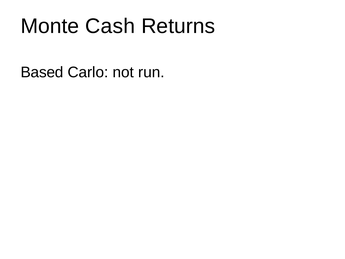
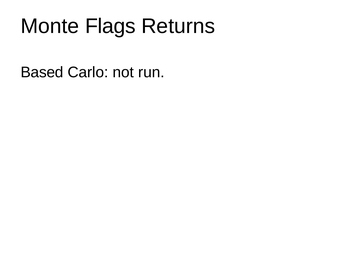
Cash: Cash -> Flags
